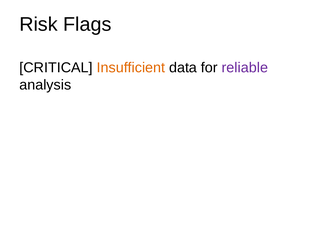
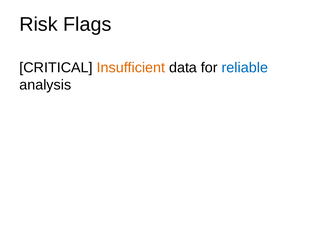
reliable colour: purple -> blue
